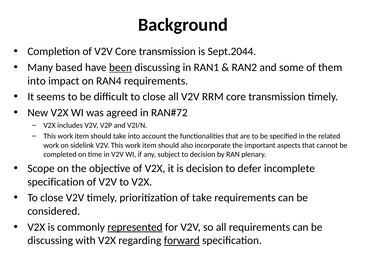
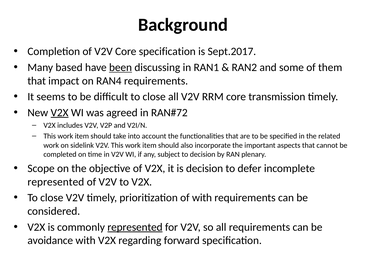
V2V Core transmission: transmission -> specification
Sept.2044: Sept.2044 -> Sept.2017
into at (37, 81): into -> that
V2X at (60, 112) underline: none -> present
specification at (56, 182): specification -> represented
of take: take -> with
discussing at (50, 240): discussing -> avoidance
forward underline: present -> none
